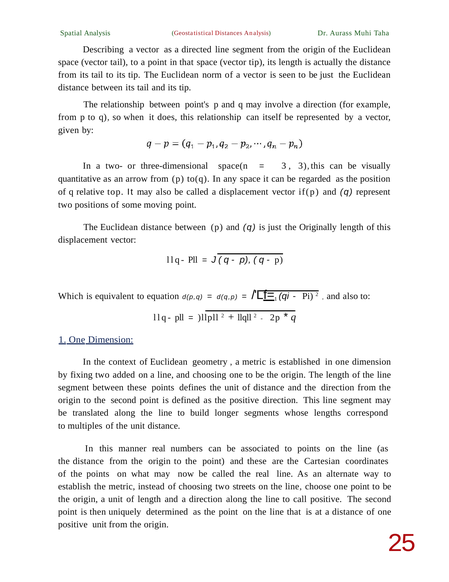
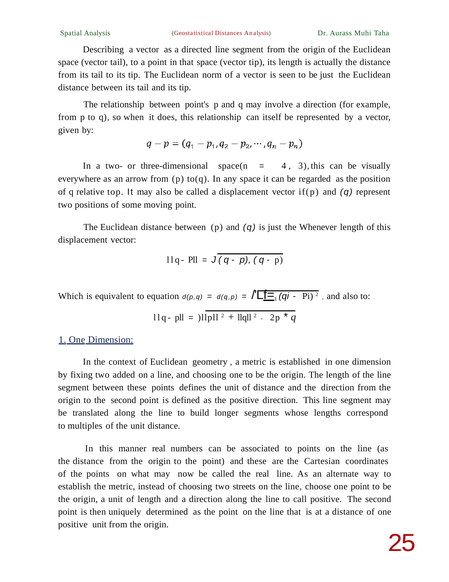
3: 3 -> 4
quantitative: quantitative -> everywhere
Originally: Originally -> Whenever
